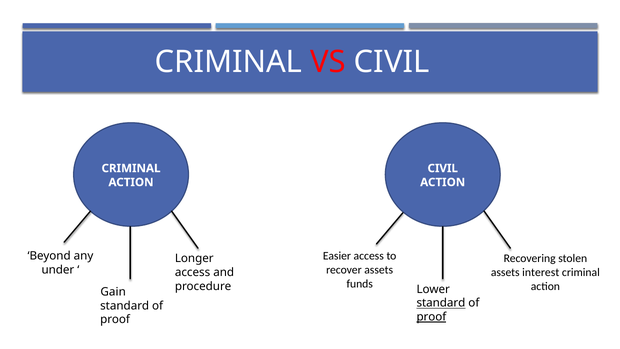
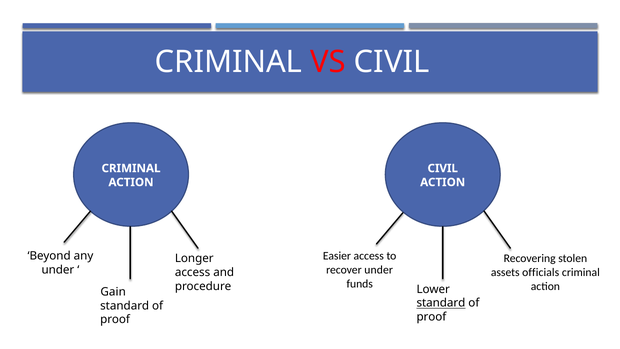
recover assets: assets -> under
interest: interest -> officials
proof at (431, 317) underline: present -> none
